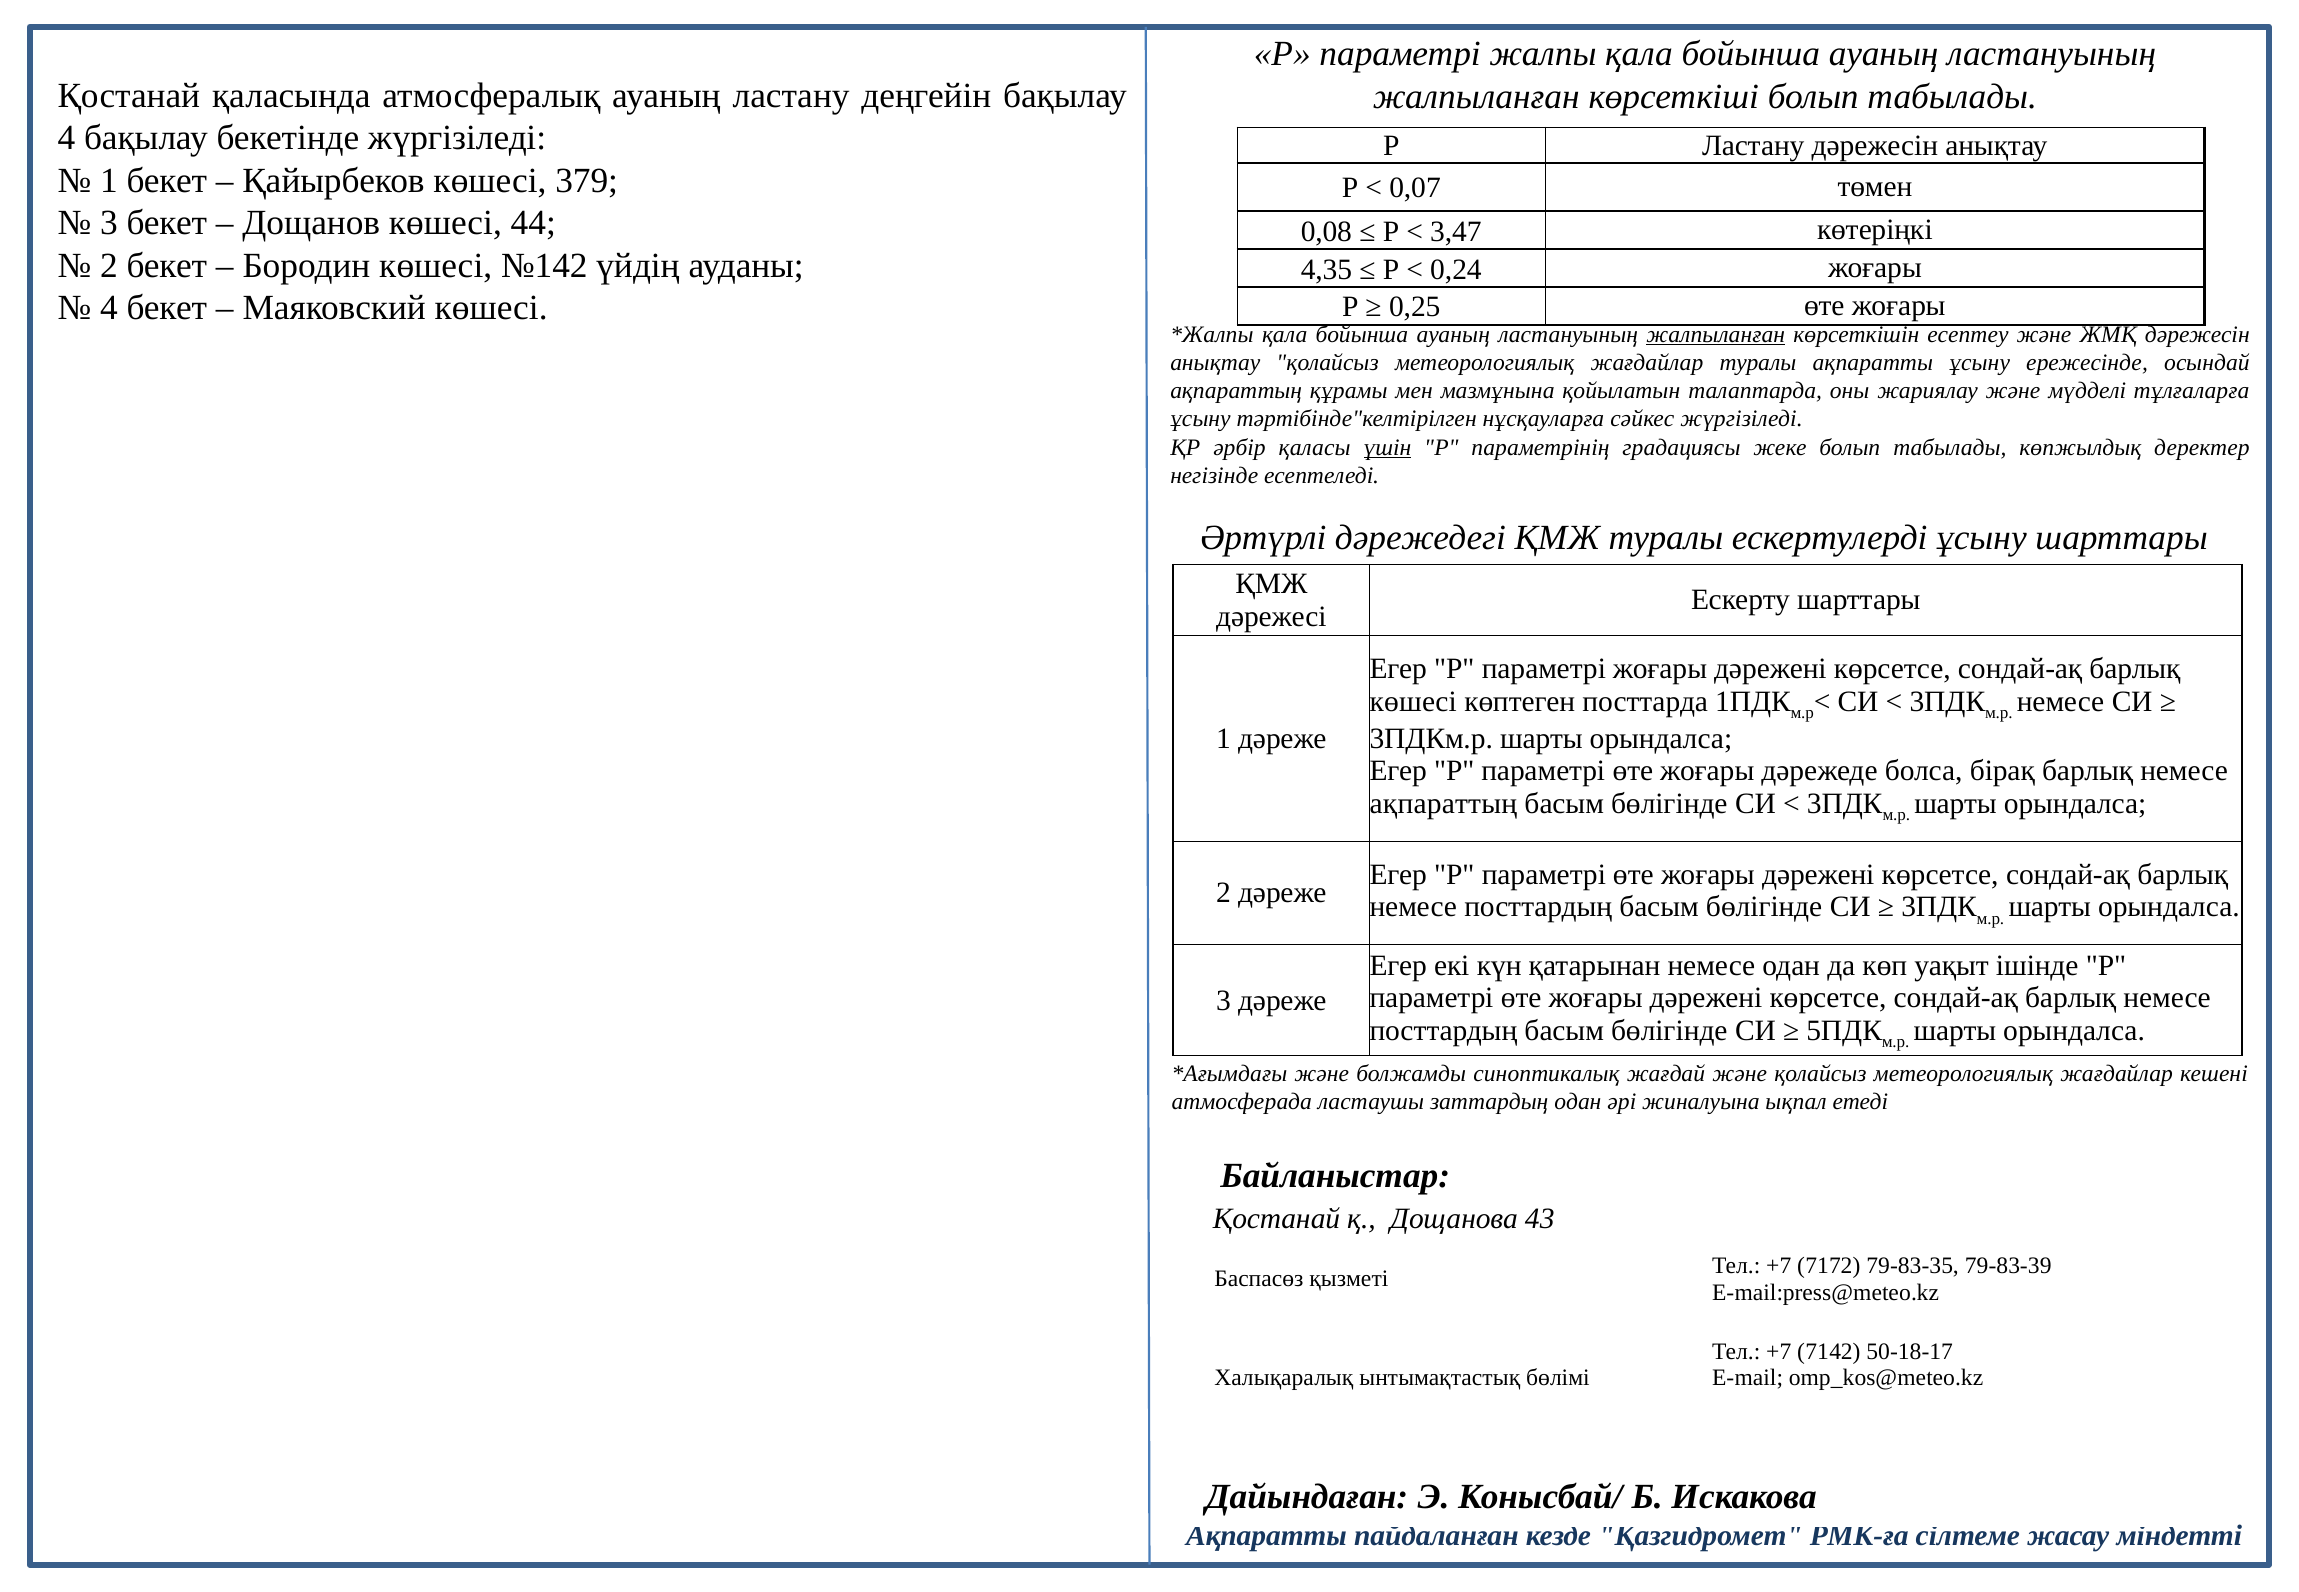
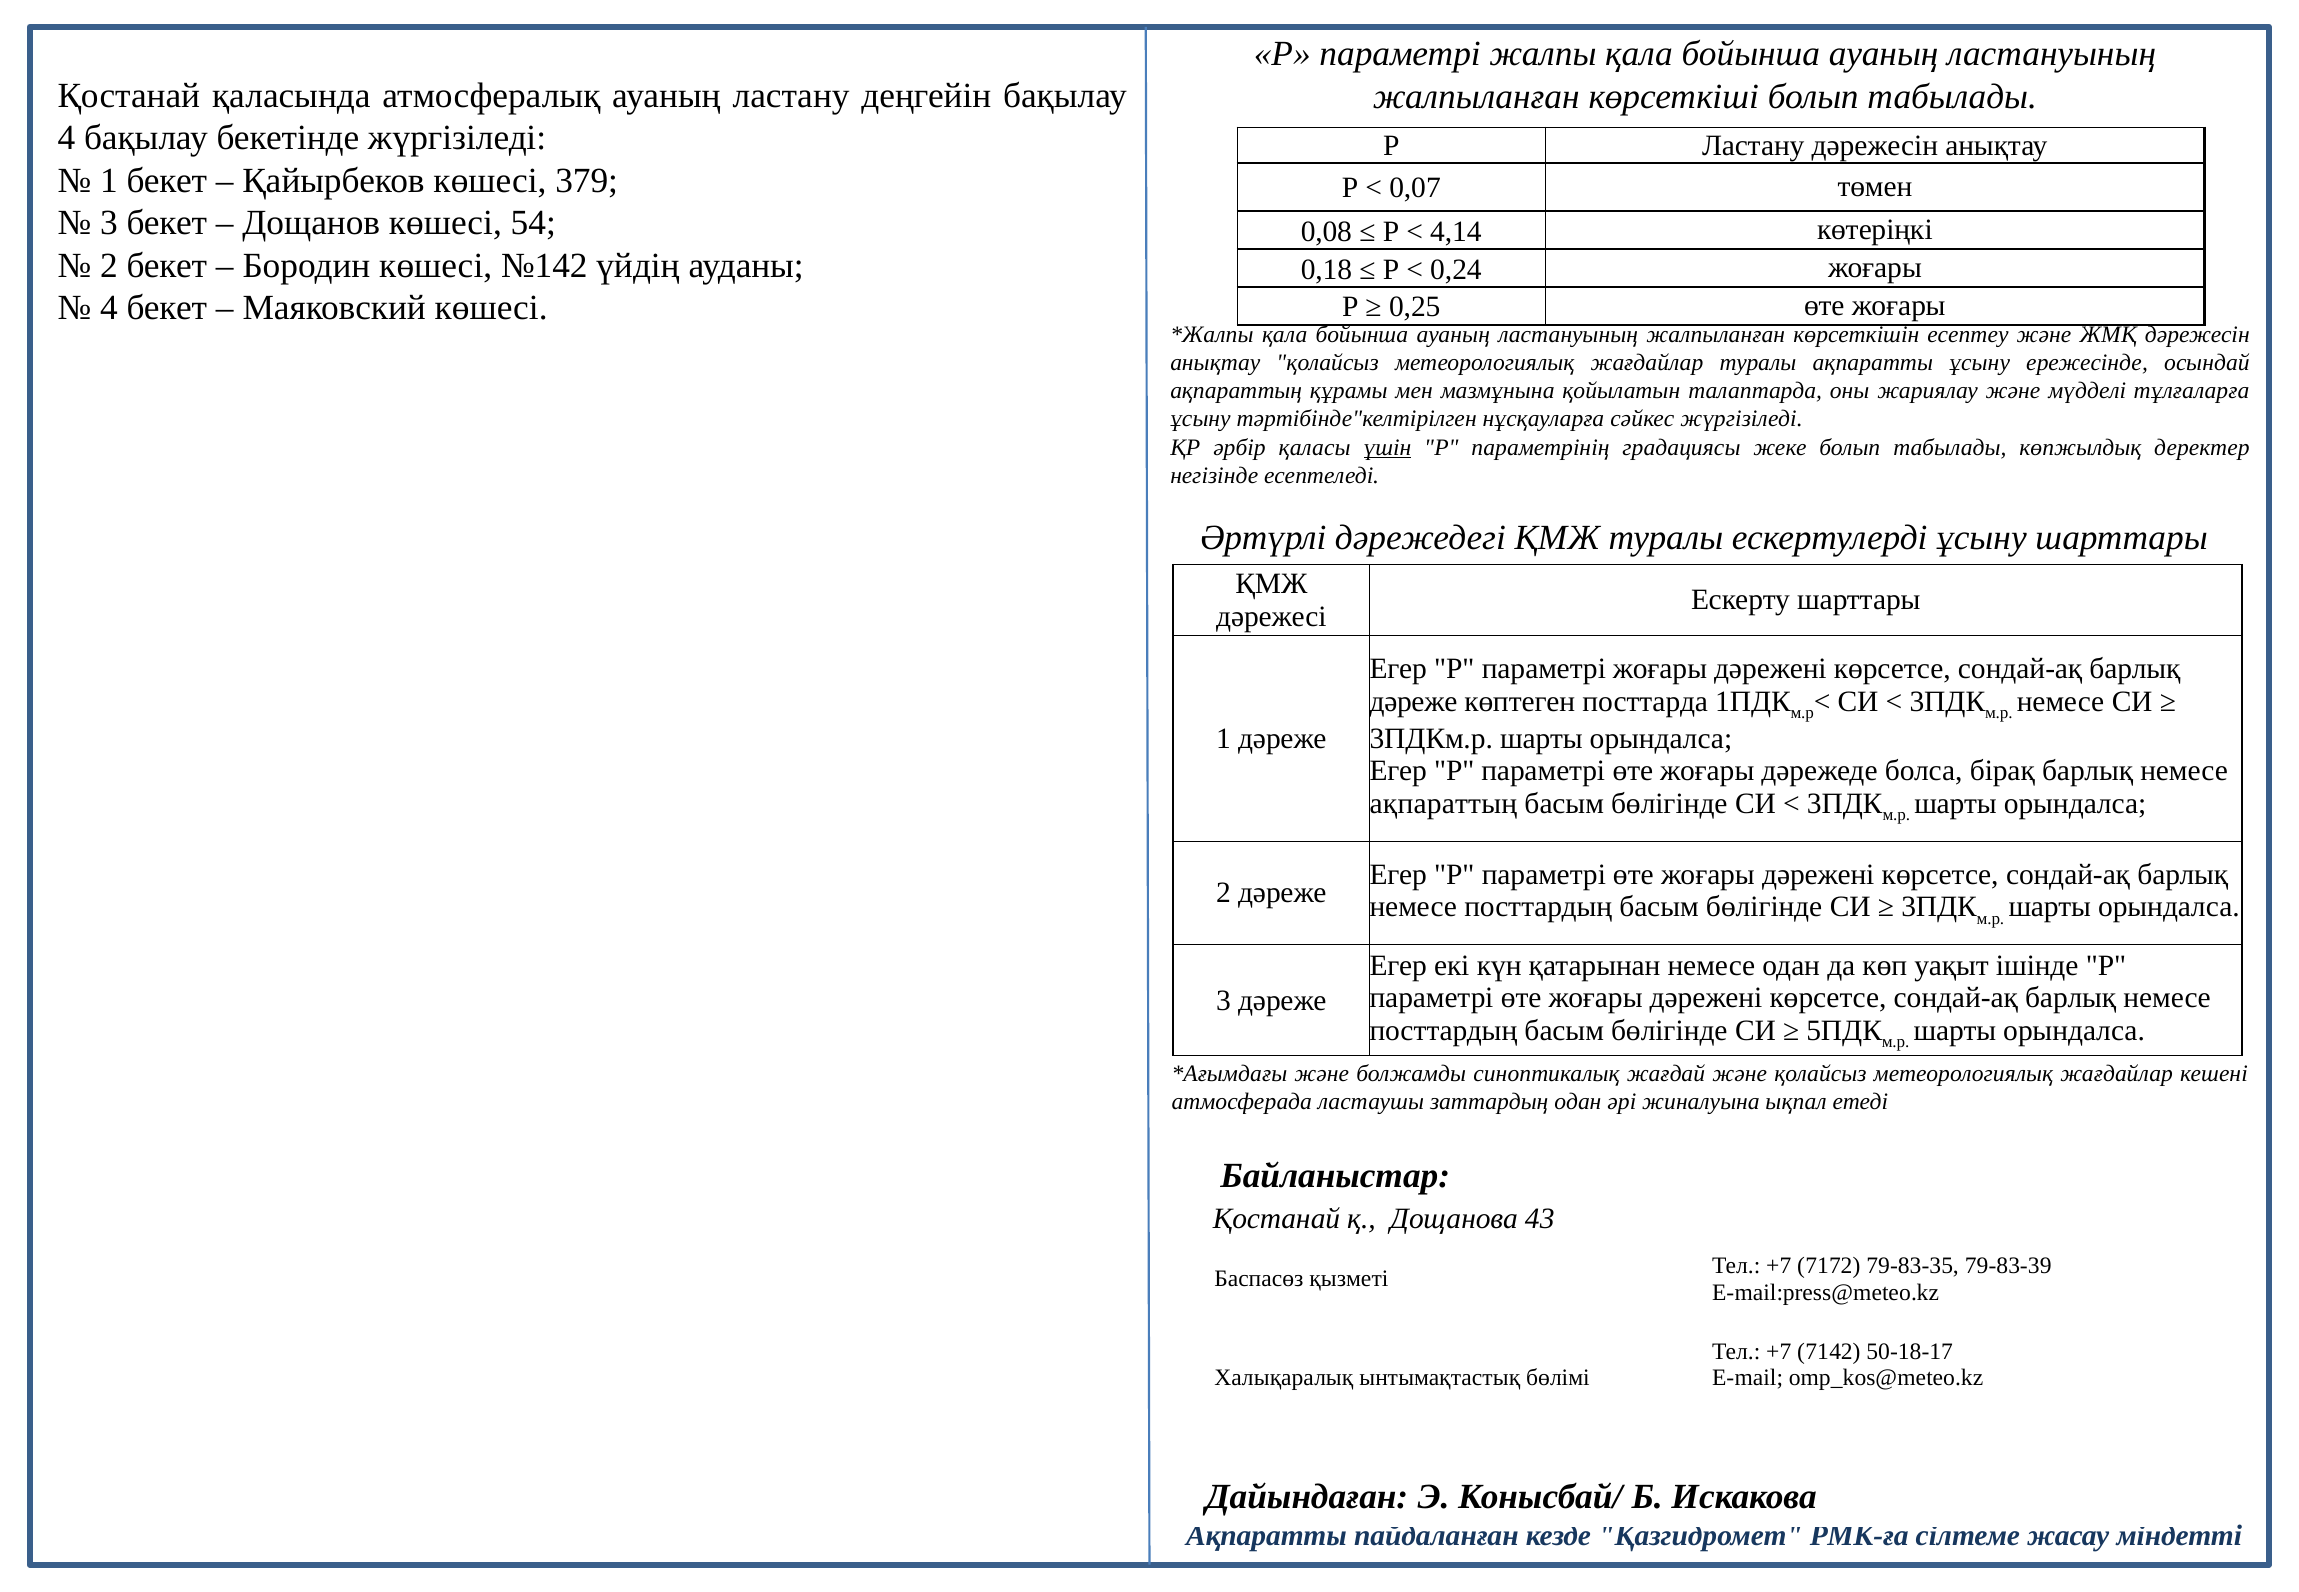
44: 44 -> 54
3,47: 3,47 -> 4,14
4,35: 4,35 -> 0,18
жалпыланған at (1716, 334) underline: present -> none
көшесі at (1413, 701): көшесі -> дәреже
